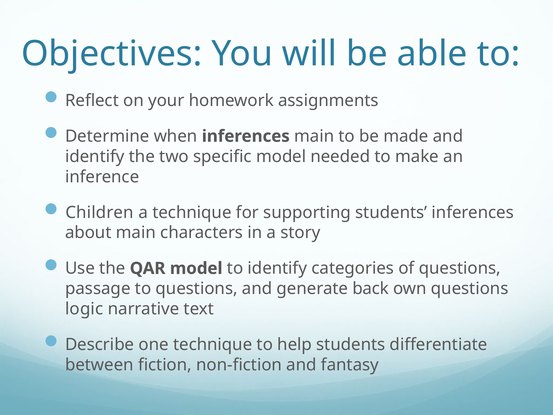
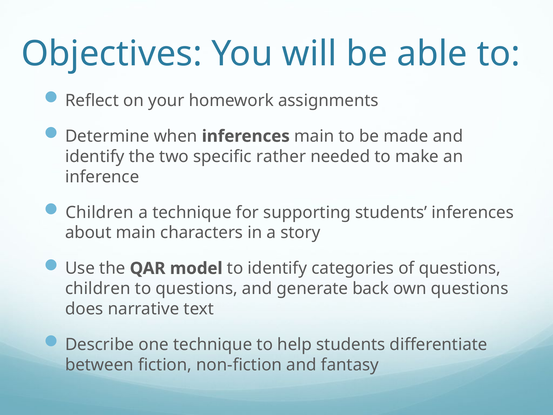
specific model: model -> rather
passage at (98, 288): passage -> children
logic: logic -> does
